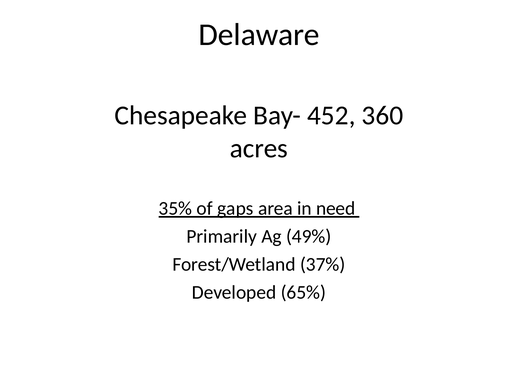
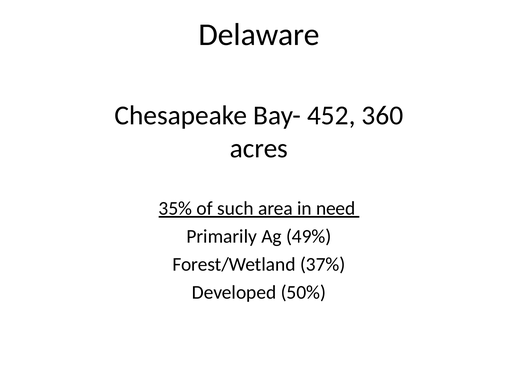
gaps: gaps -> such
65%: 65% -> 50%
